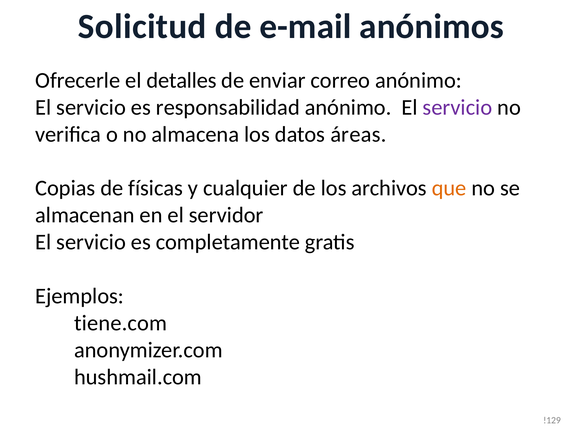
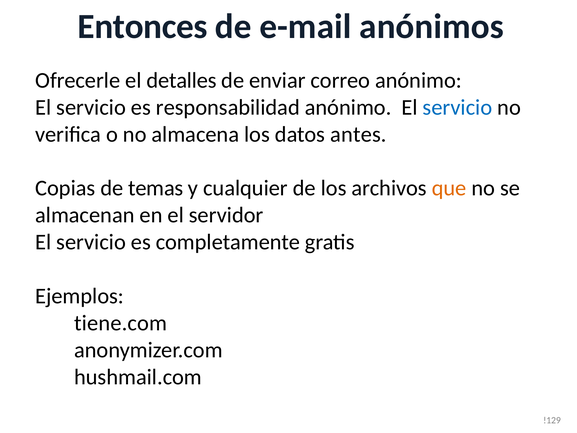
Solicitud: Solicitud -> Entonces
servicio at (457, 107) colour: purple -> blue
áreas: áreas -> antes
físicas: físicas -> temas
